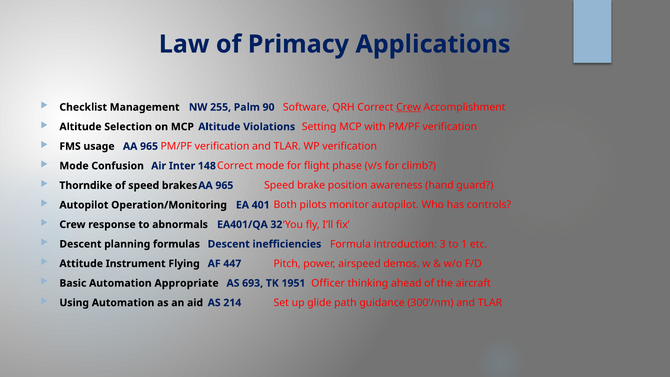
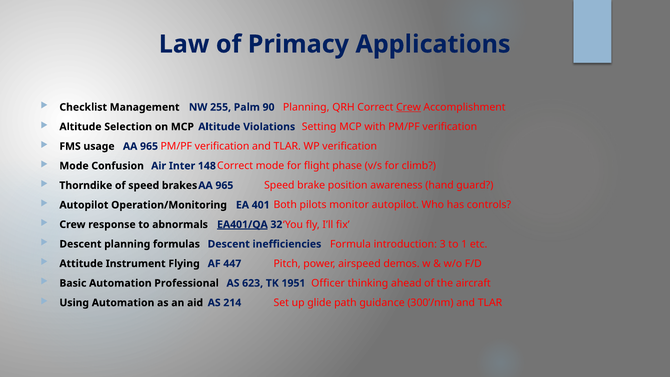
90 Software: Software -> Planning
EA401/QA underline: none -> present
Appropriate: Appropriate -> Professional
693: 693 -> 623
